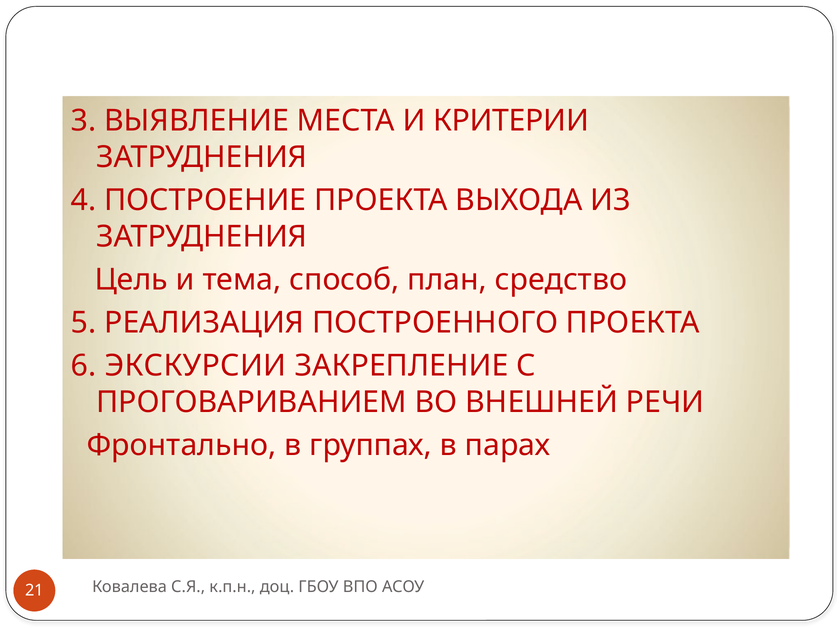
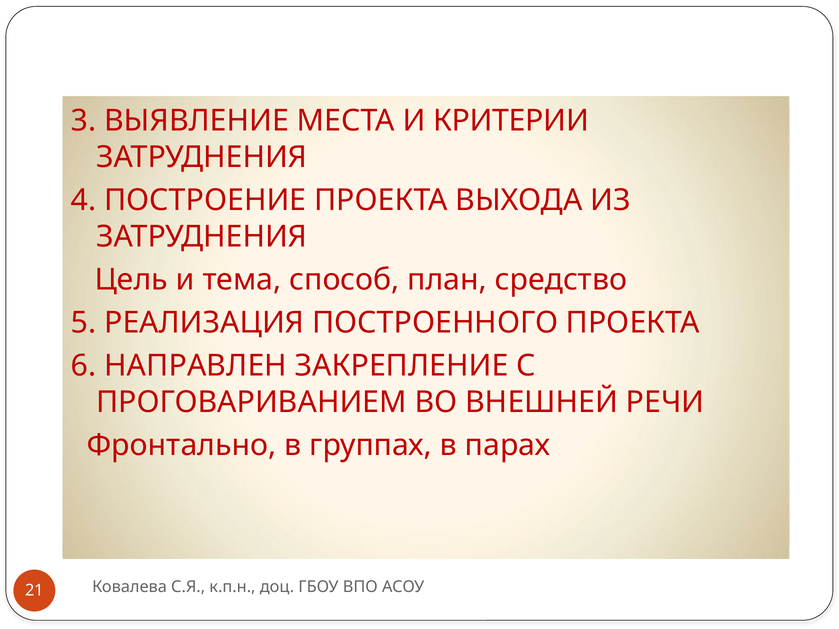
ЭКСКУРСИИ: ЭКСКУРСИИ -> НАПРАВЛЕН
